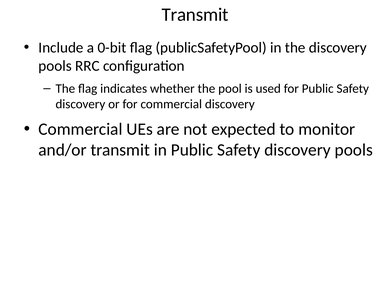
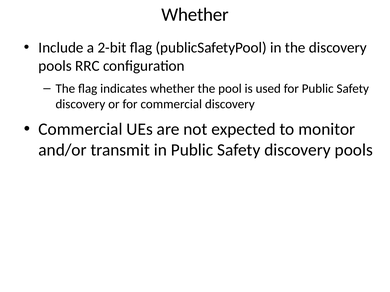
Transmit at (195, 15): Transmit -> Whether
0-bit: 0-bit -> 2-bit
